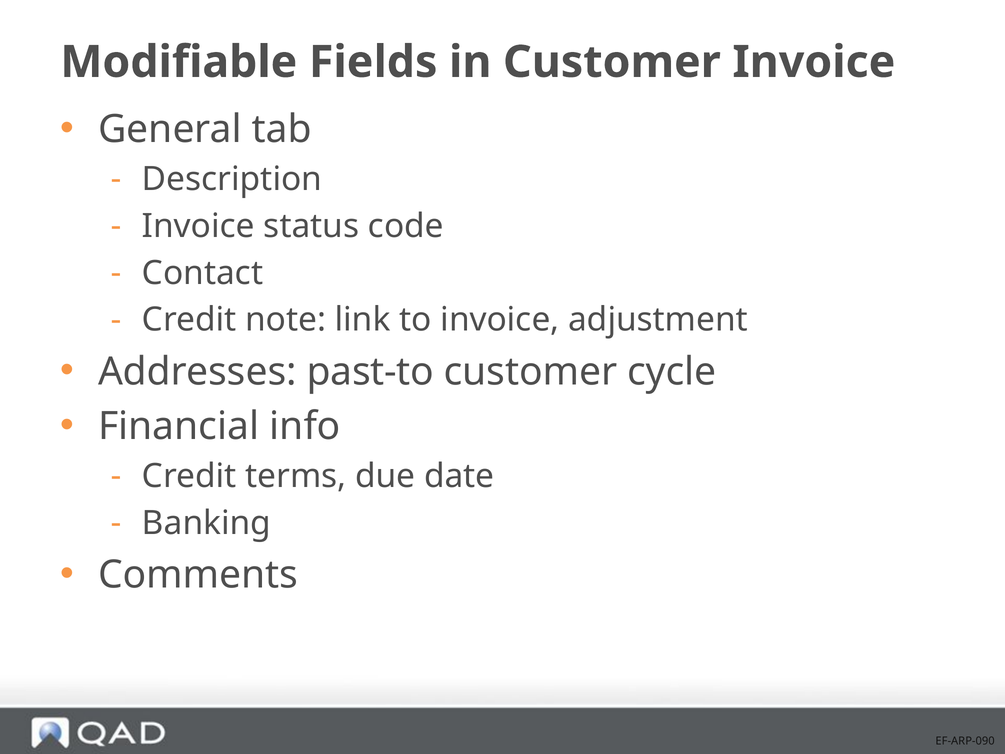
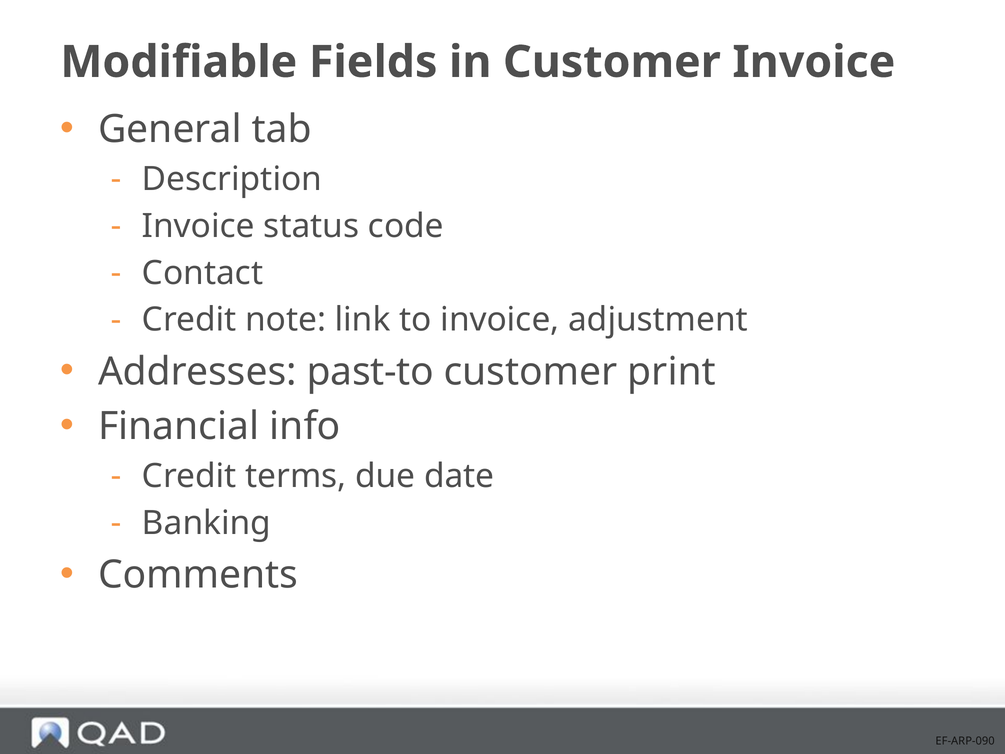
cycle: cycle -> print
